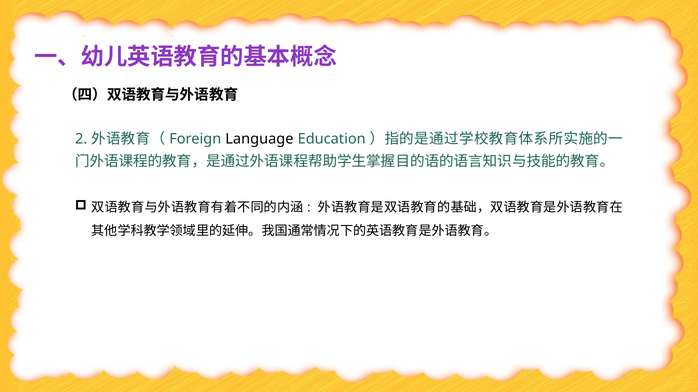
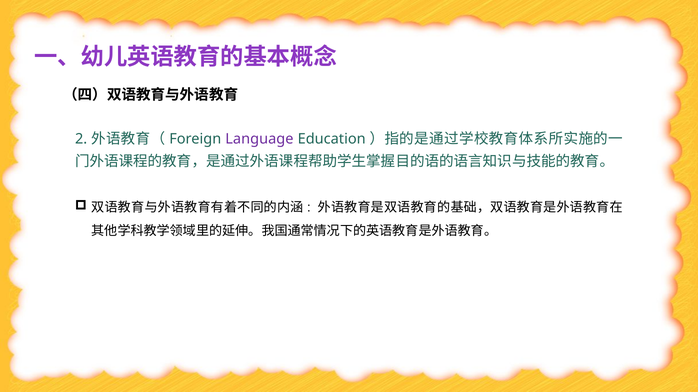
Language colour: black -> purple
